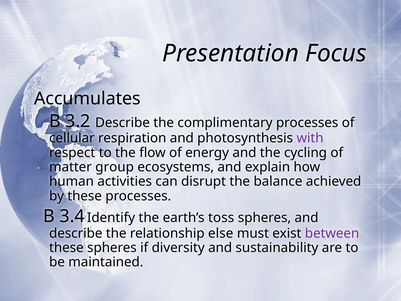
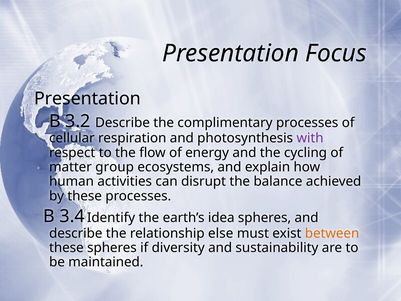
Accumulates at (87, 98): Accumulates -> Presentation
toss: toss -> idea
between colour: purple -> orange
